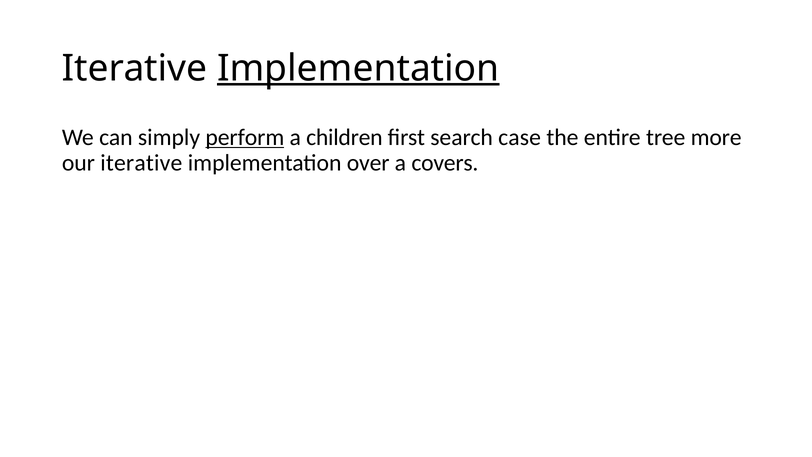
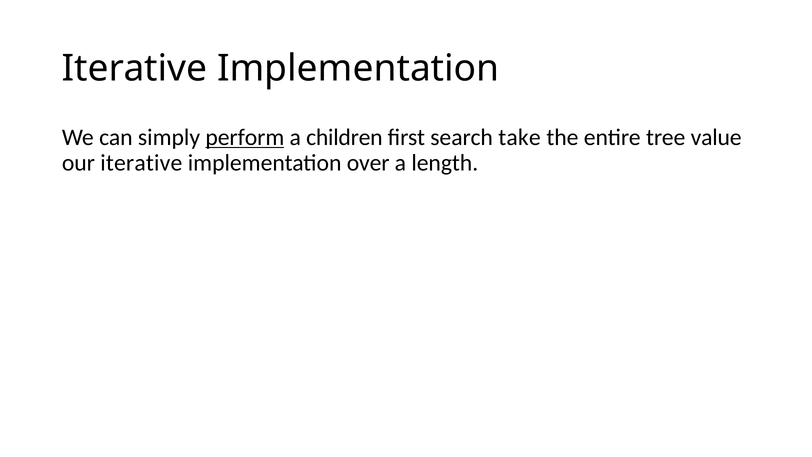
Implementation at (358, 68) underline: present -> none
case: case -> take
more: more -> value
covers: covers -> length
